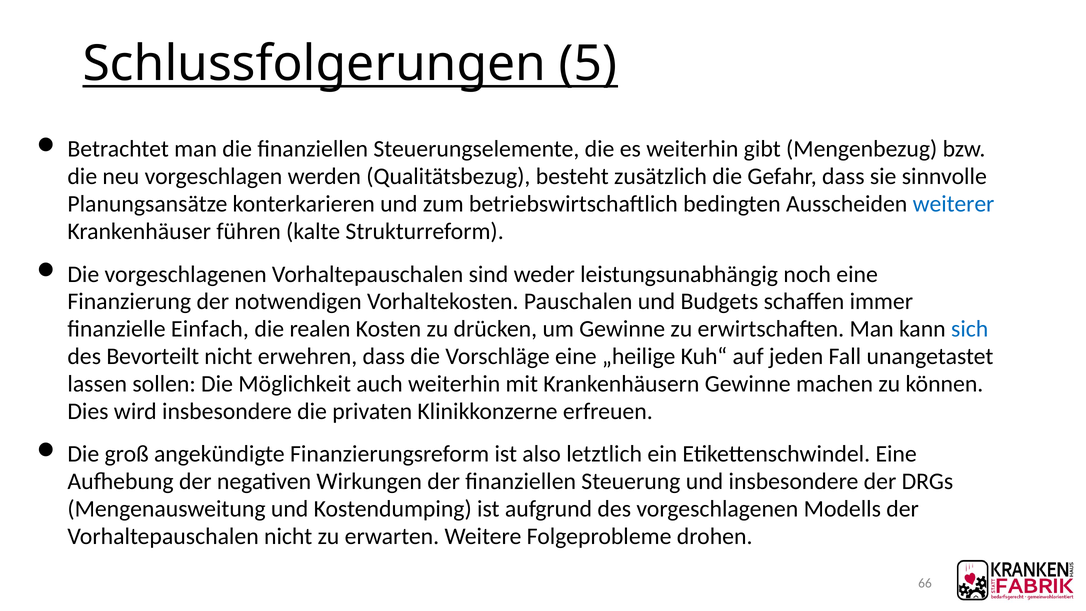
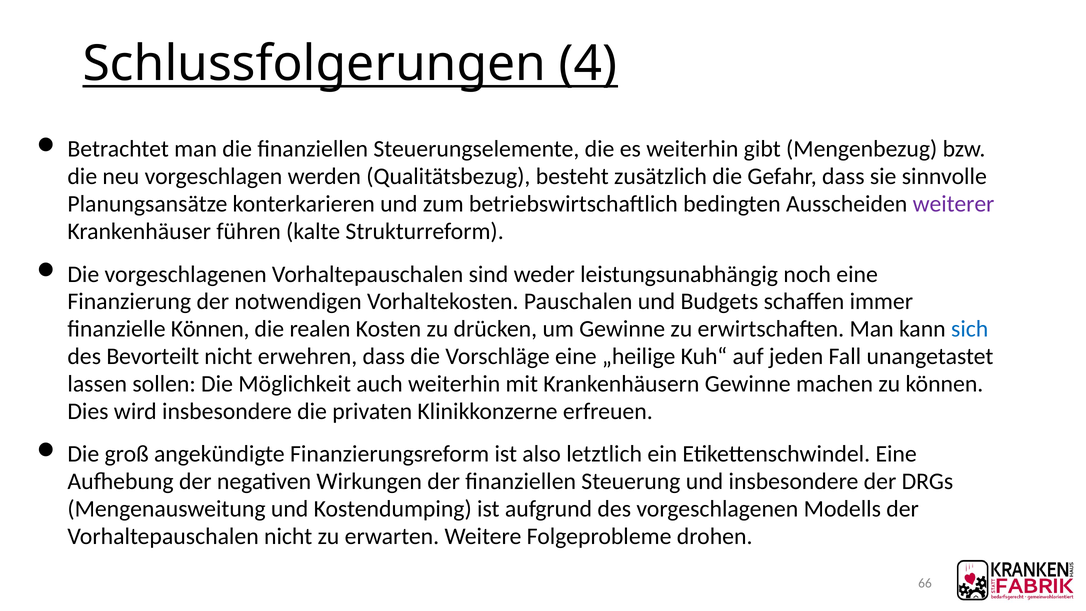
5: 5 -> 4
weiterer colour: blue -> purple
finanzielle Einfach: Einfach -> Können
